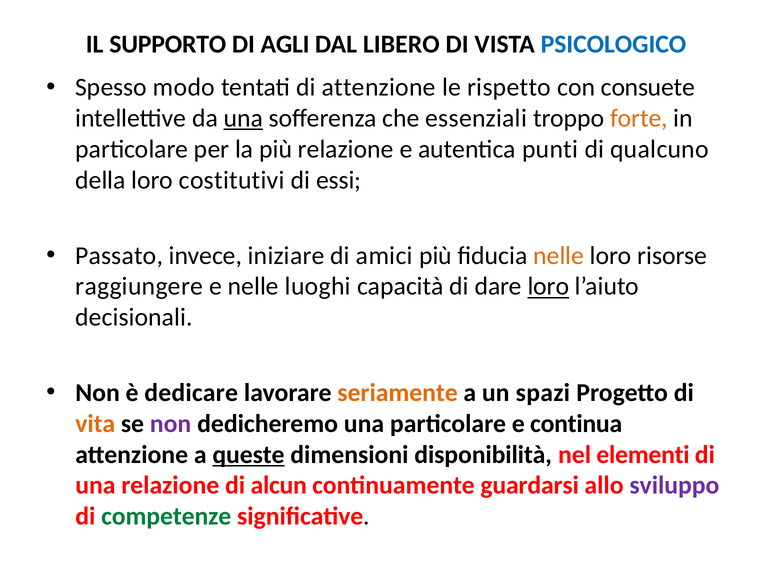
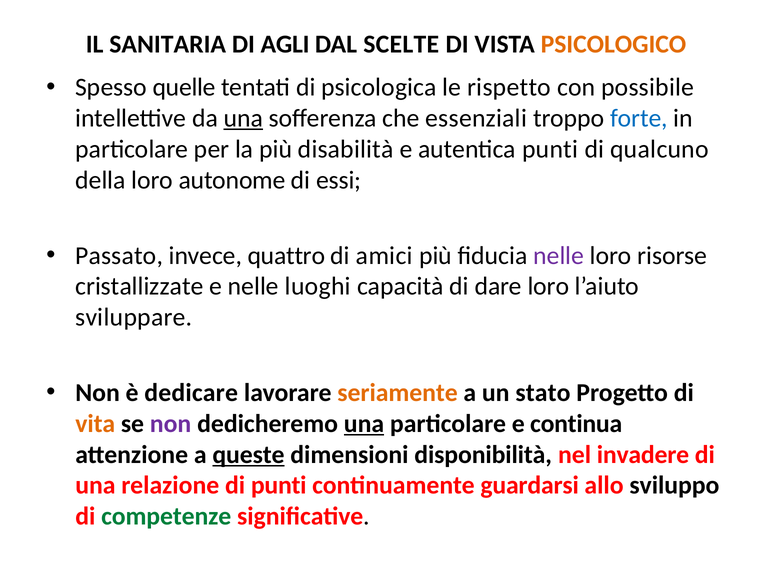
SUPPORTO: SUPPORTO -> SANITARIA
LIBERO: LIBERO -> SCELTE
PSICOLOGICO colour: blue -> orange
modo: modo -> quelle
di attenzione: attenzione -> psicologica
consuete: consuete -> possibile
forte colour: orange -> blue
più relazione: relazione -> disabilità
costitutivi: costitutivi -> autonome
iniziare: iniziare -> quattro
nelle at (559, 256) colour: orange -> purple
raggiungere: raggiungere -> cristallizzate
loro at (548, 286) underline: present -> none
decisionali: decisionali -> sviluppare
spazi: spazi -> stato
una at (364, 424) underline: none -> present
elementi: elementi -> invadere
di alcun: alcun -> punti
sviluppo colour: purple -> black
